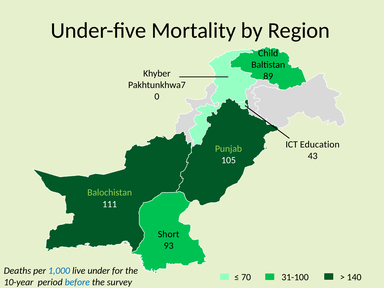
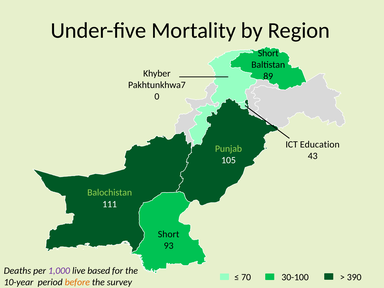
Child at (268, 53): Child -> Short
1,000 colour: blue -> purple
under: under -> based
31-100: 31-100 -> 30-100
140: 140 -> 390
before colour: blue -> orange
